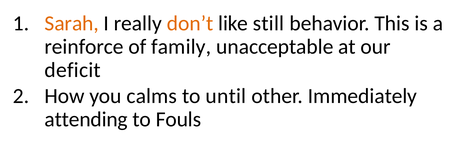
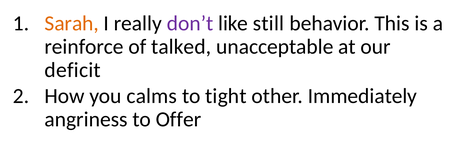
don’t colour: orange -> purple
family: family -> talked
until: until -> tight
attending: attending -> angriness
Fouls: Fouls -> Offer
